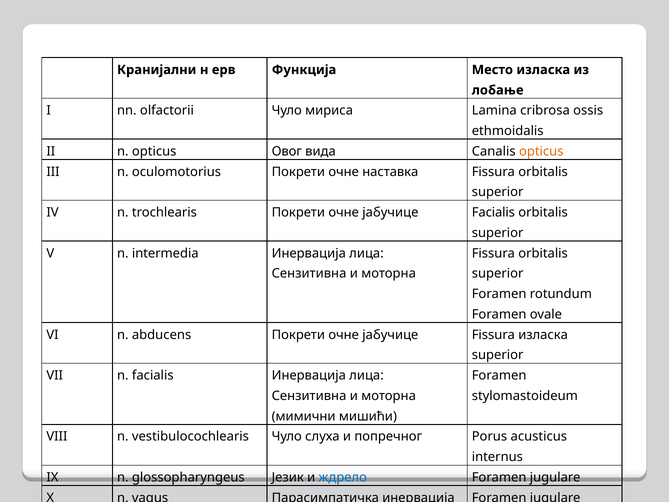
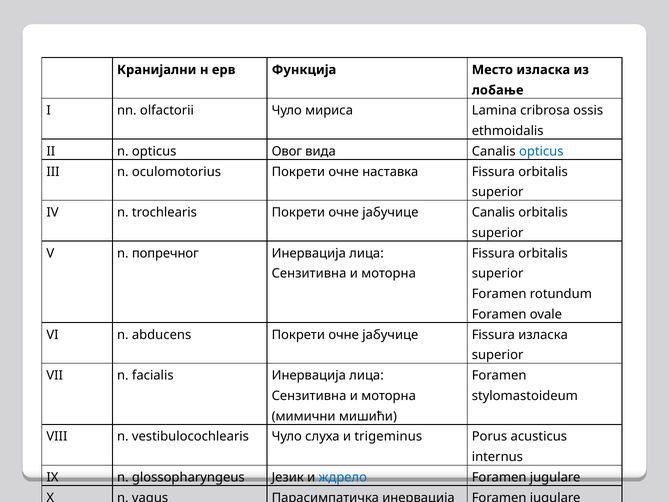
opticus at (541, 151) colour: orange -> blue
јабучицe Facialis: Facialis -> Canalis
intermedia: intermedia -> попречног
попречног: попречног -> trigeminus
